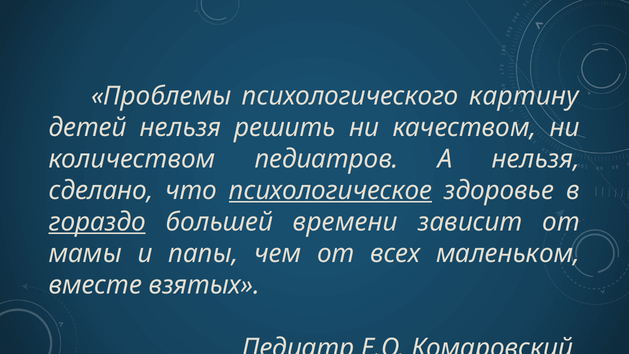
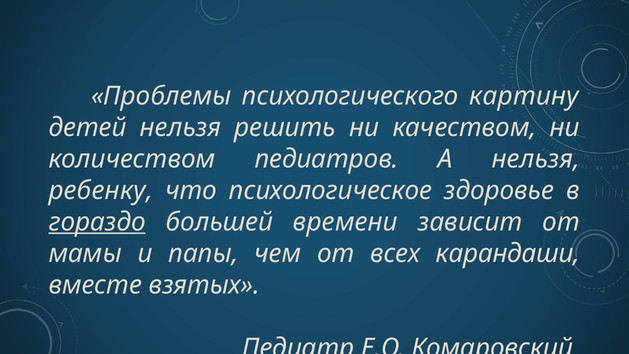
сделано: сделано -> ребенку
психологическое underline: present -> none
маленьком: маленьком -> карандаши
